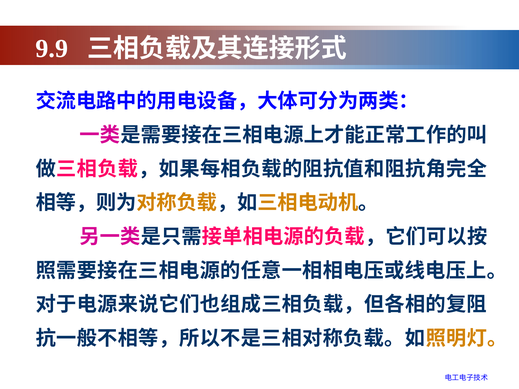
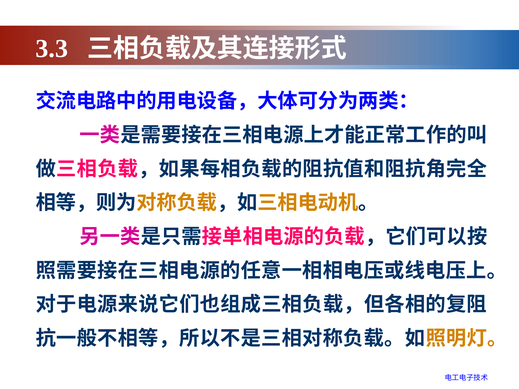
9.9: 9.9 -> 3.3
